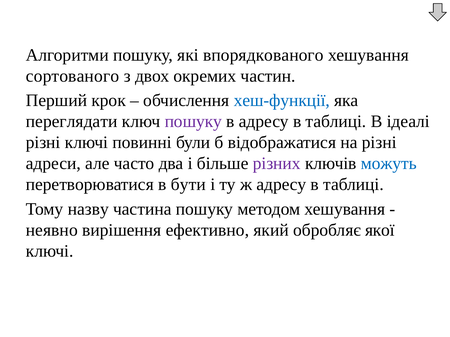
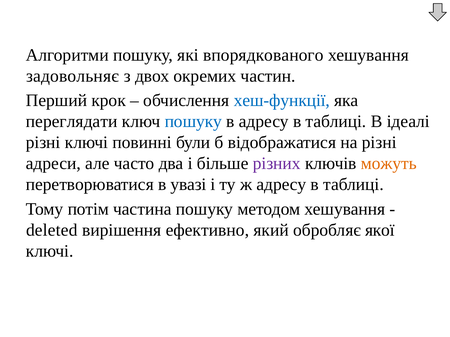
сортованого: сортованого -> задовольняє
пошуку at (193, 122) colour: purple -> blue
можуть colour: blue -> orange
бути: бути -> увазі
назву: назву -> потім
неявно: неявно -> deleted
